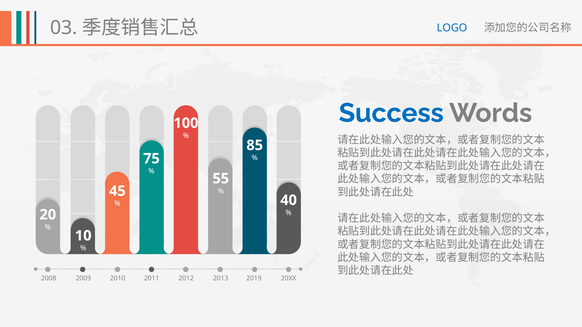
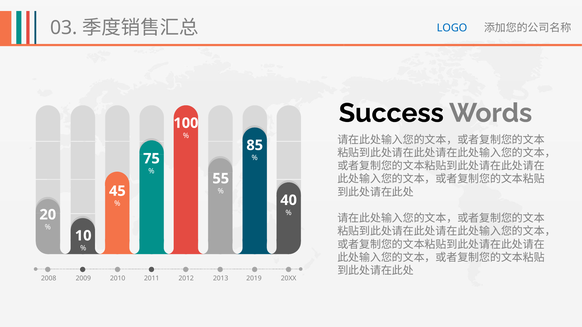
Success colour: blue -> black
